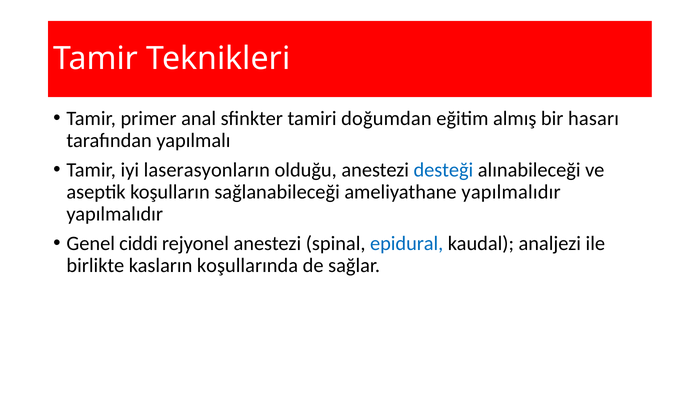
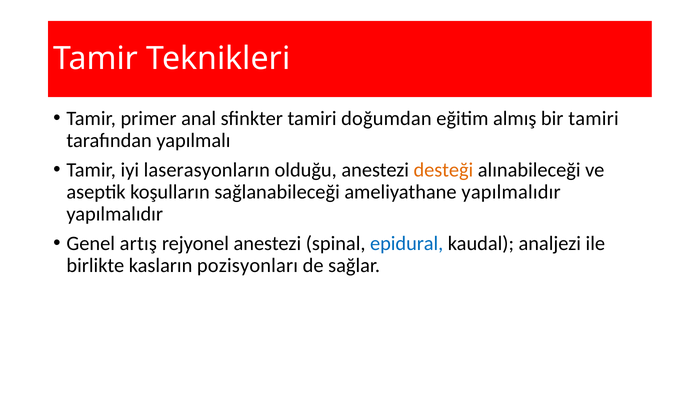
bir hasarı: hasarı -> tamiri
desteği colour: blue -> orange
ciddi: ciddi -> artış
koşullarında: koşullarında -> pozisyonları
